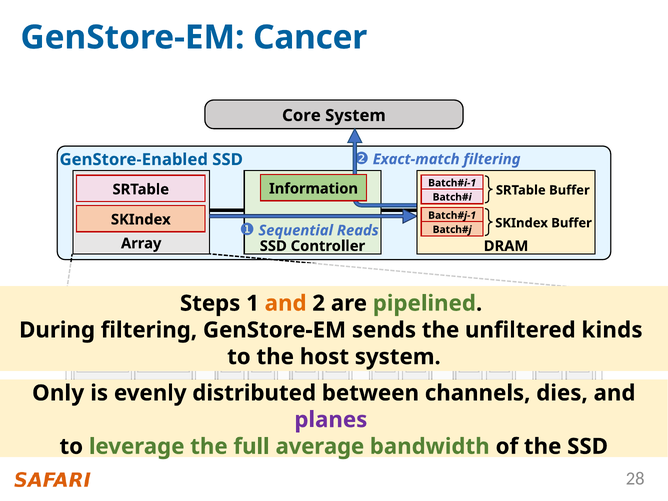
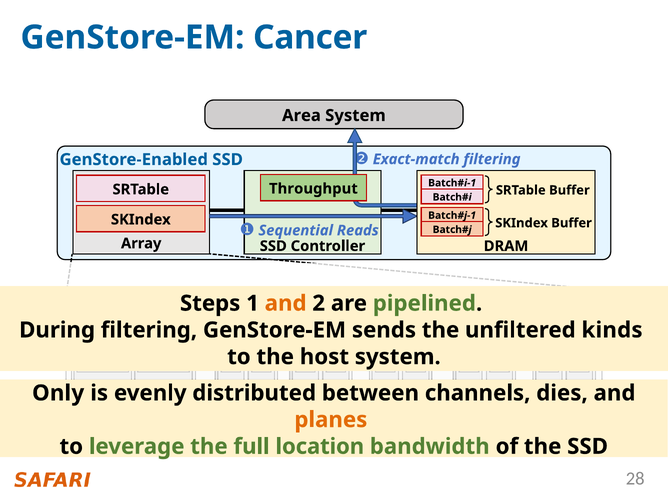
Core: Core -> Area
Information: Information -> Throughput
planes colour: purple -> orange
average: average -> location
